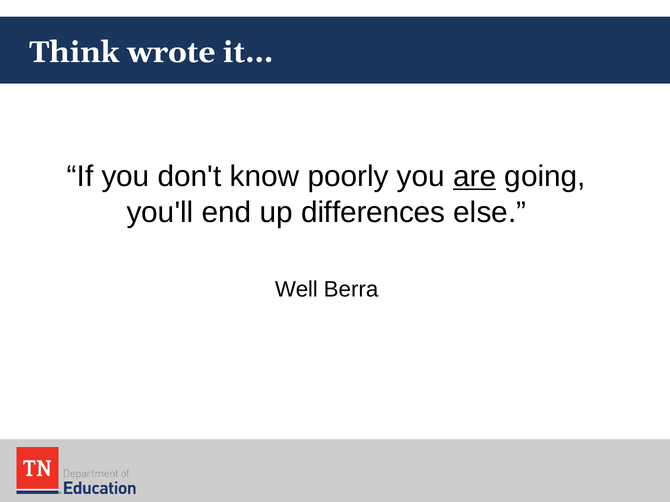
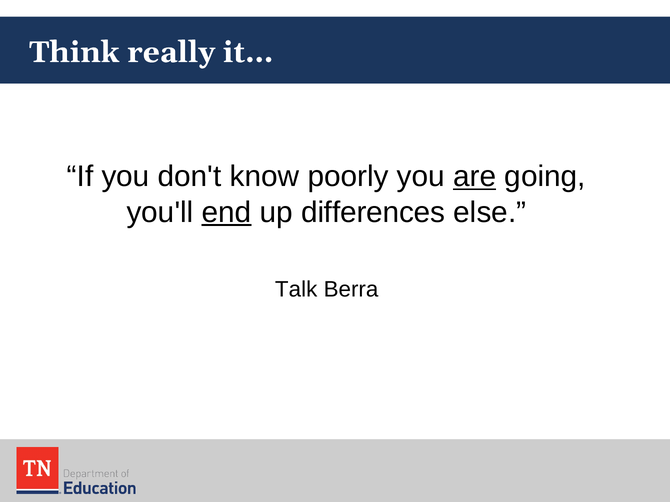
wrote: wrote -> really
end underline: none -> present
Well: Well -> Talk
